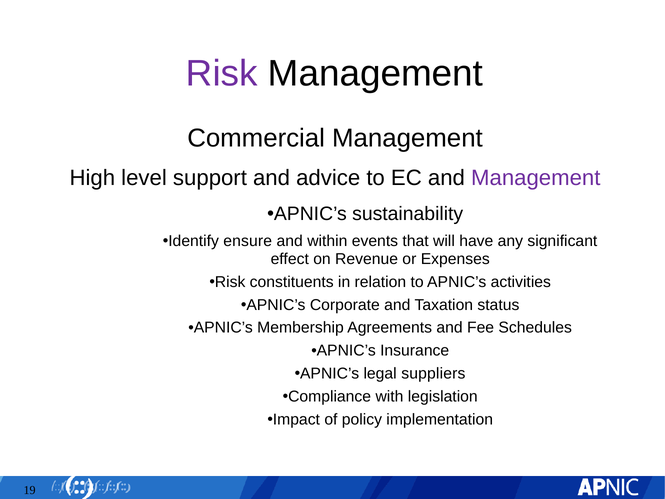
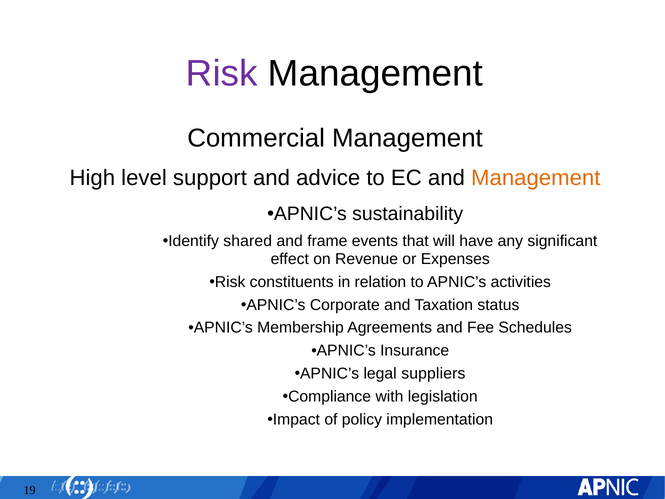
Management at (536, 178) colour: purple -> orange
ensure: ensure -> shared
within: within -> frame
